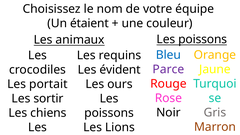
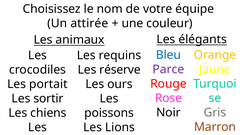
étaient: étaient -> attirée
poissons at (203, 39): poissons -> élégants
évident: évident -> réserve
